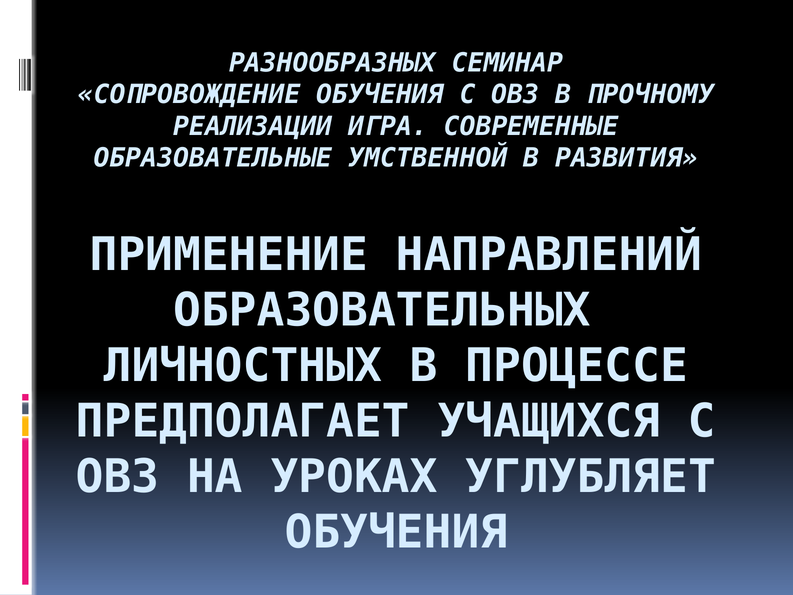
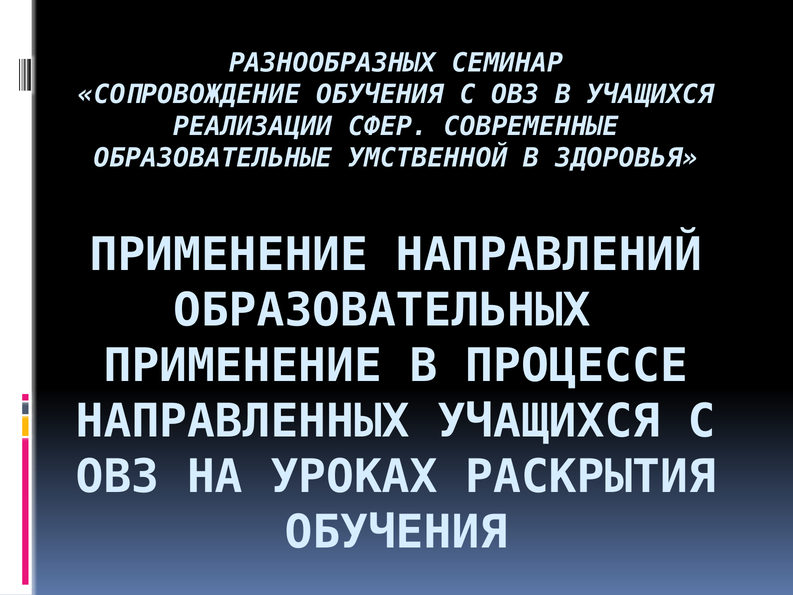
В ПРОЧНОМУ: ПРОЧНОМУ -> УЧАЩИХСЯ
ИГРА: ИГРА -> СФЕР
РАЗВИТИЯ: РАЗВИТИЯ -> ЗДОРОВЬЯ
ЛИЧНОСТНЫХ at (243, 366): ЛИЧНОСТНЫХ -> ПРИМЕНЕНИЕ
ПРЕДПОЛАГАЕТ: ПРЕДПОЛАГАЕТ -> НАПРАВЛЕННЫХ
УГЛУБЛЯЕТ: УГЛУБЛЯЕТ -> РАСКРЫТИЯ
